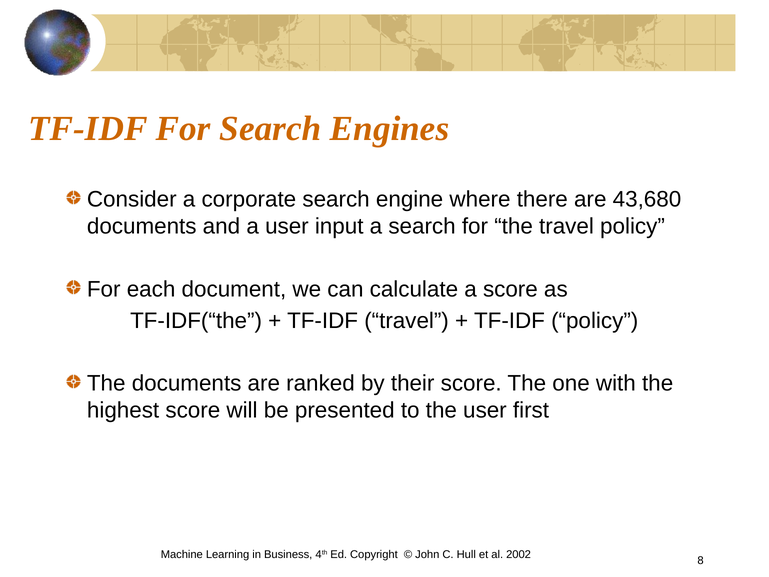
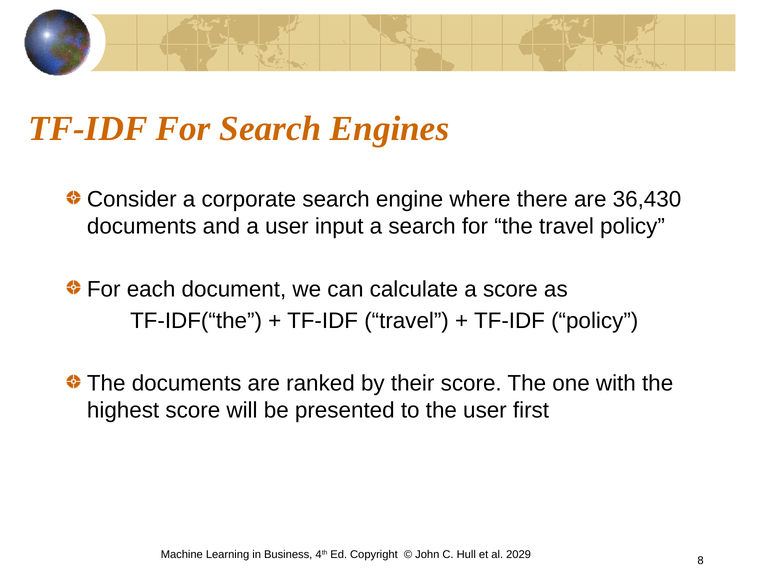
43,680: 43,680 -> 36,430
2002: 2002 -> 2029
